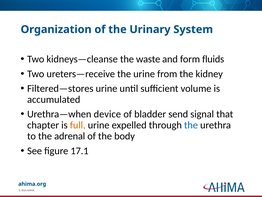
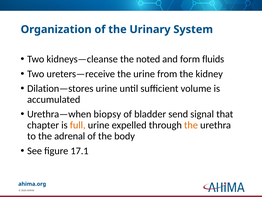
waste: waste -> noted
Filtered—stores: Filtered—stores -> Dilation—stores
device: device -> biopsy
the at (191, 125) colour: blue -> orange
